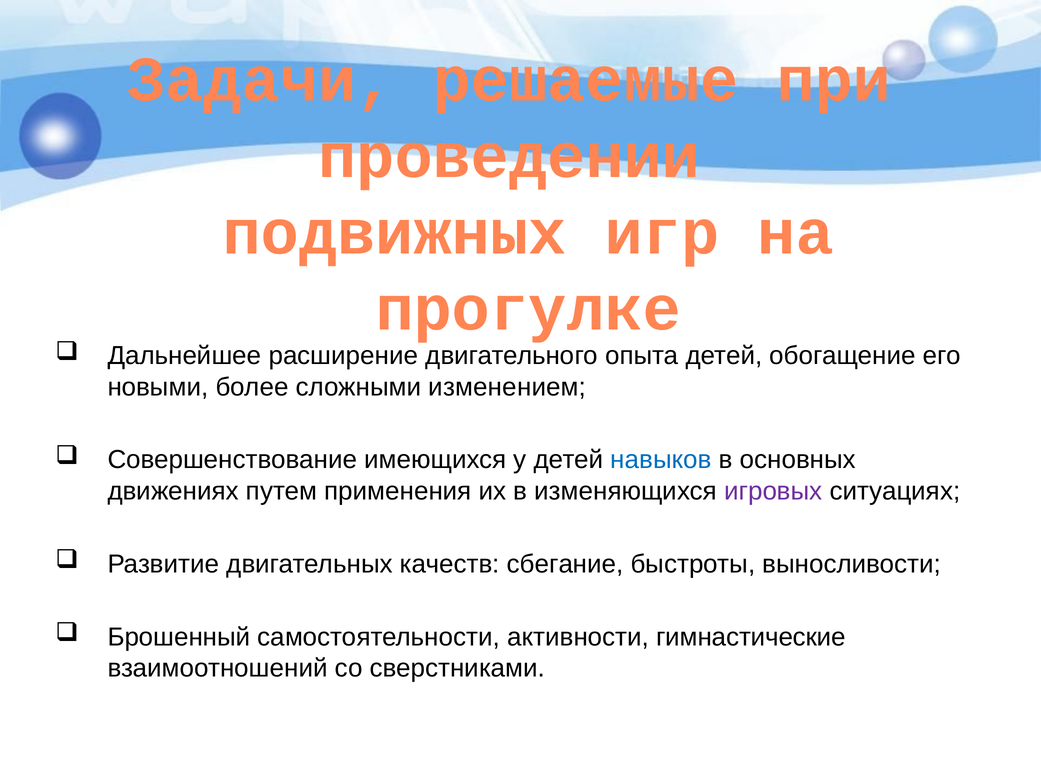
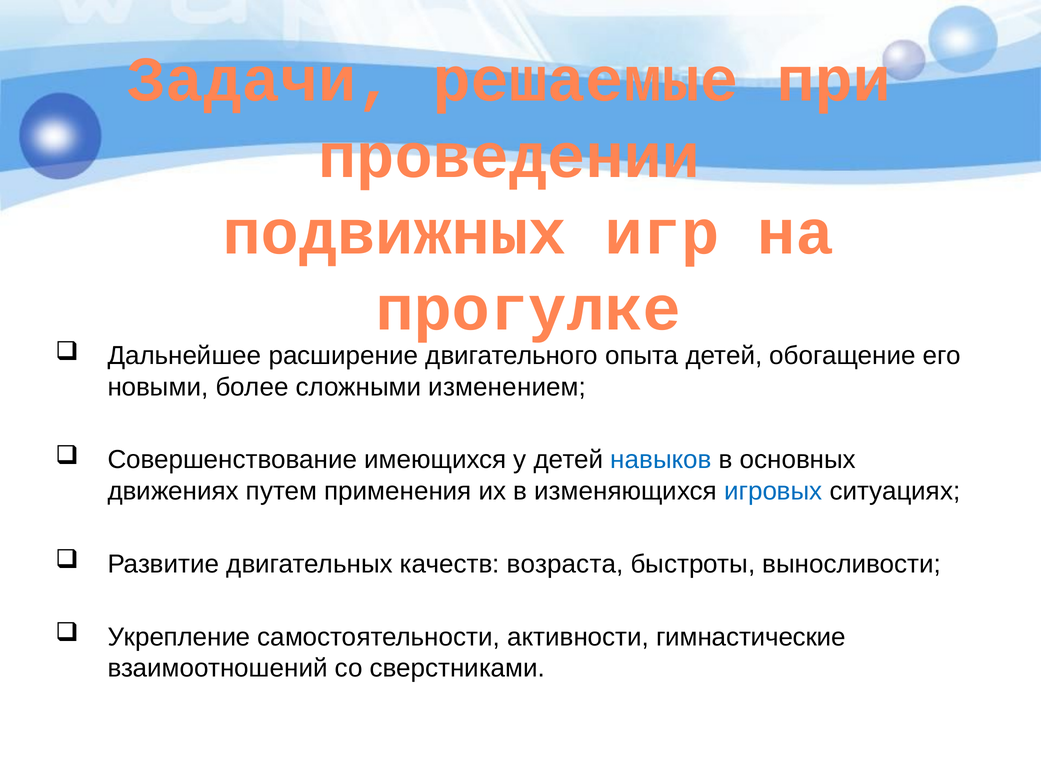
игровых colour: purple -> blue
сбегание: сбегание -> возраста
Брошенный: Брошенный -> Укрепление
